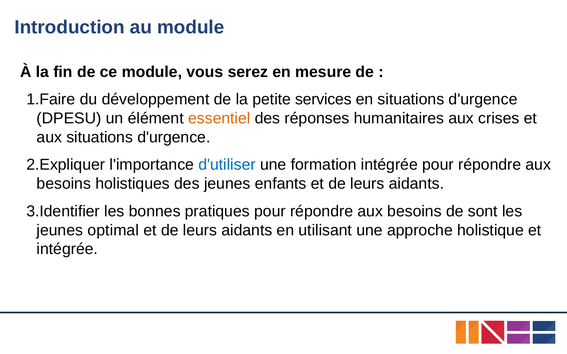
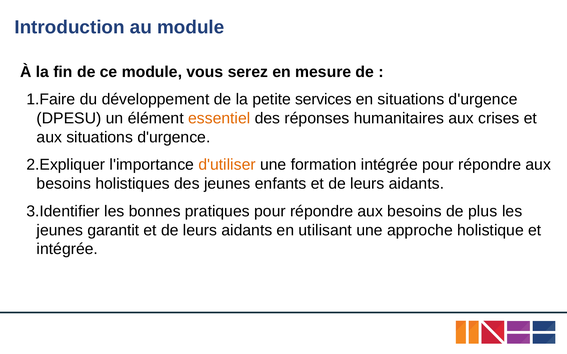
d'utiliser colour: blue -> orange
sont: sont -> plus
optimal: optimal -> garantit
